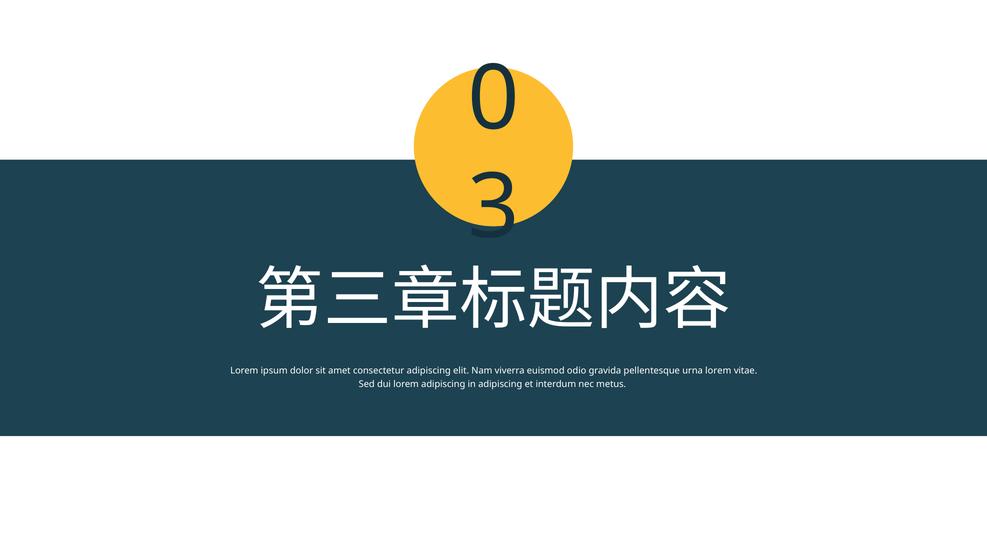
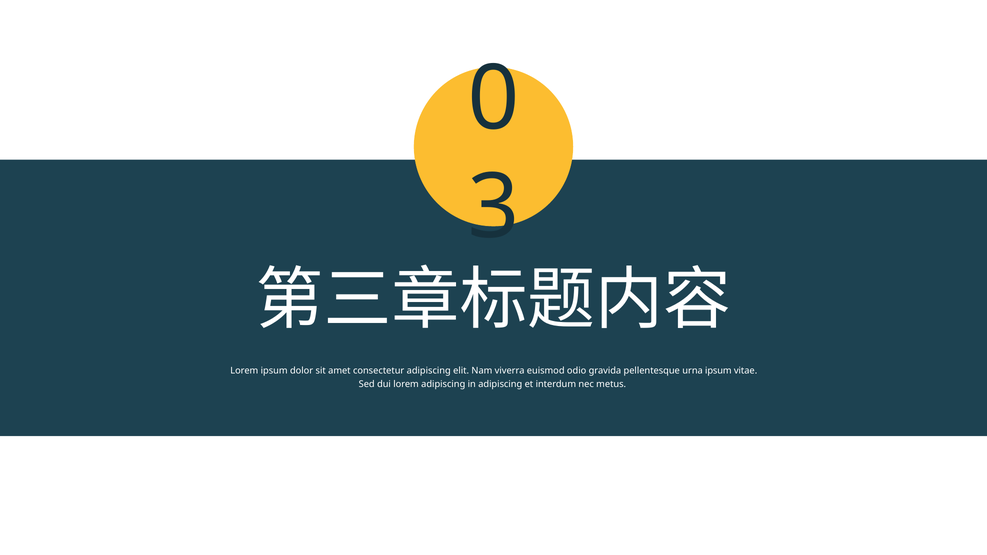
urna lorem: lorem -> ipsum
